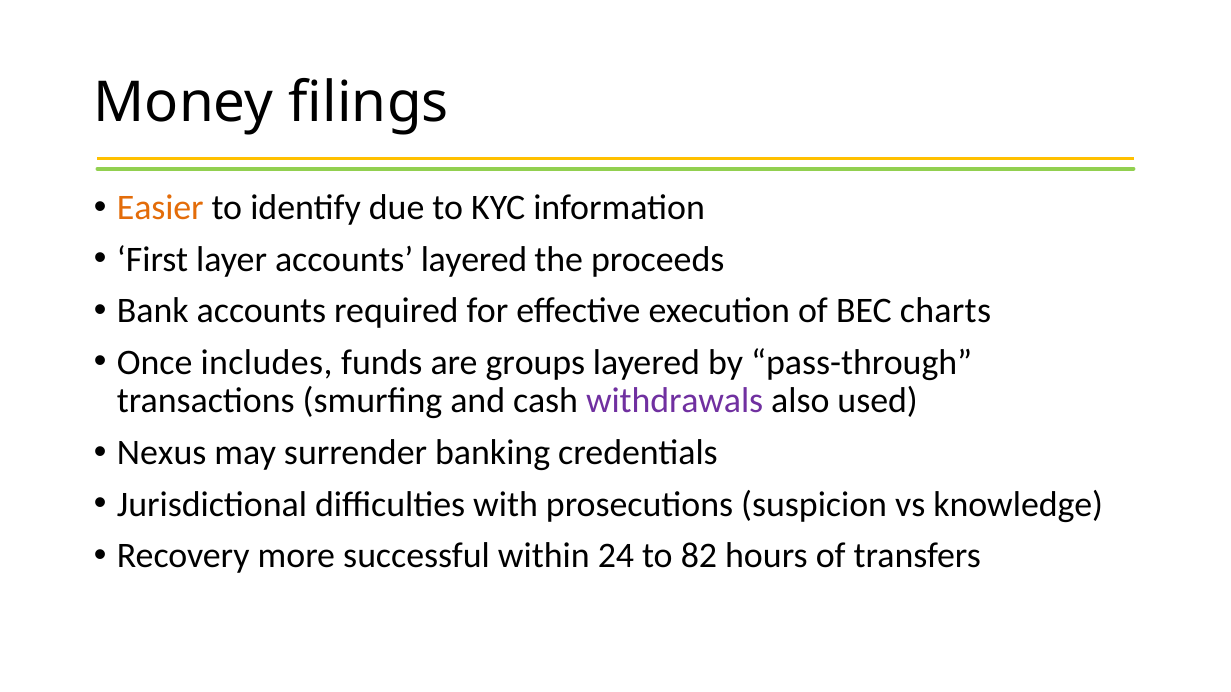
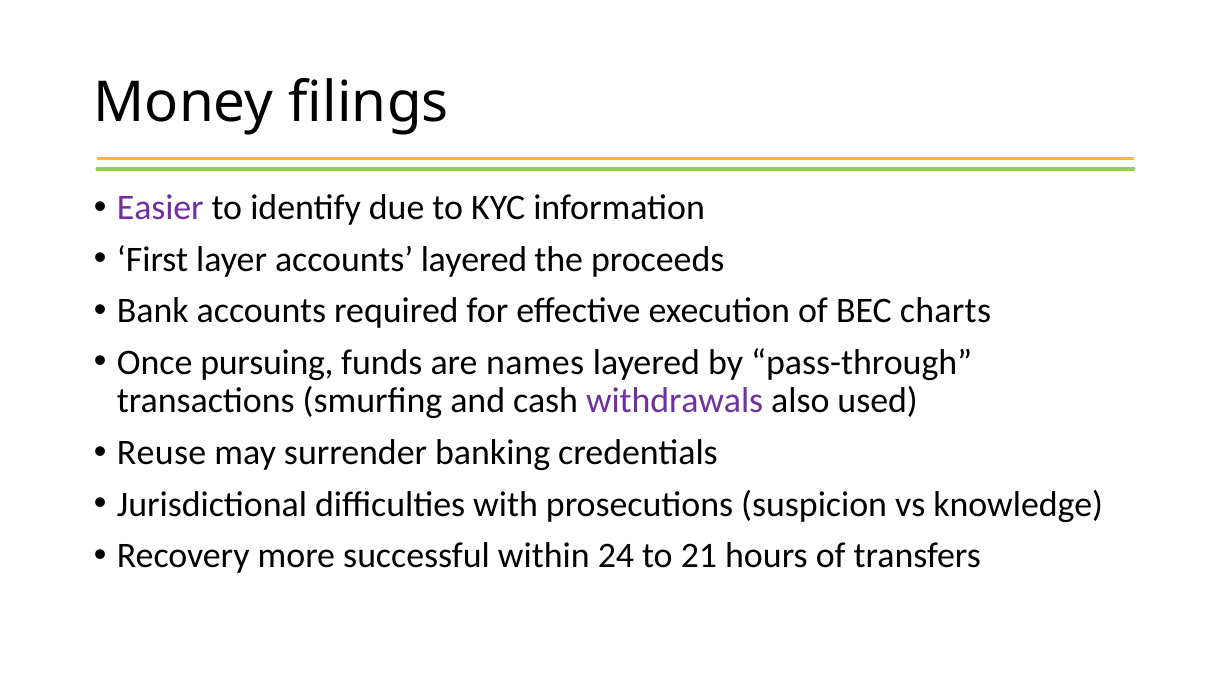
Easier colour: orange -> purple
includes: includes -> pursuing
groups: groups -> names
Nexus: Nexus -> Reuse
82: 82 -> 21
